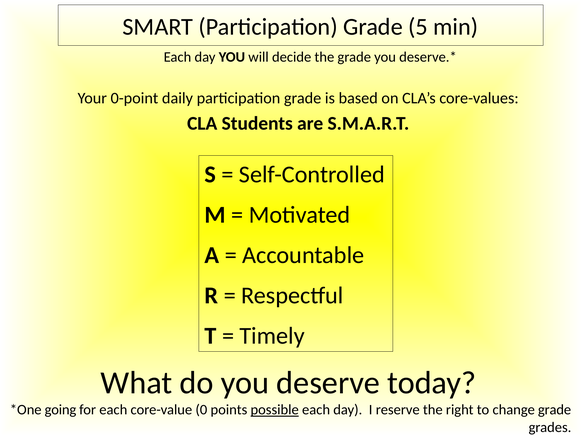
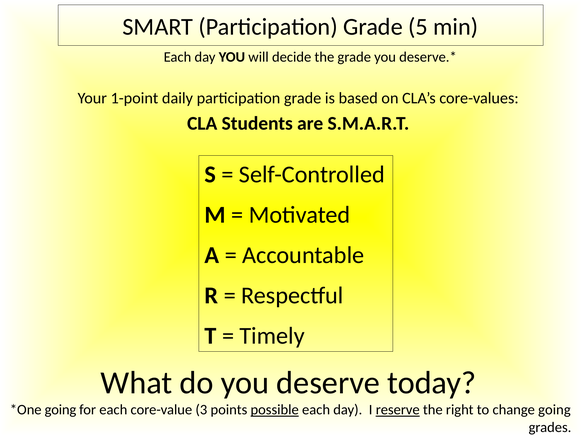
0-point: 0-point -> 1-point
0: 0 -> 3
reserve underline: none -> present
change grade: grade -> going
